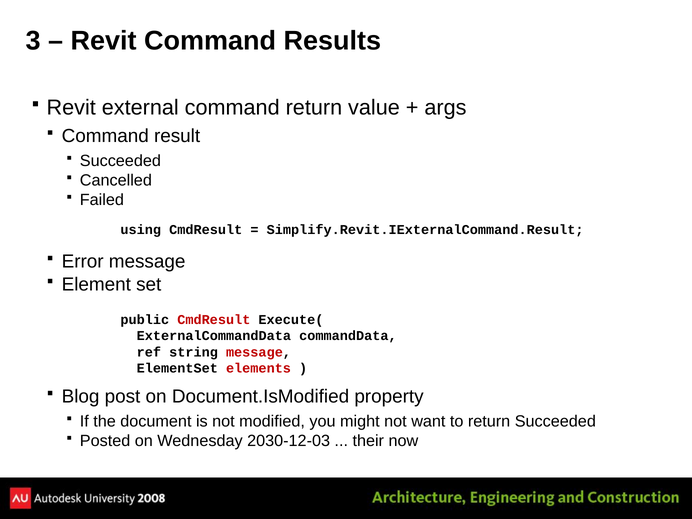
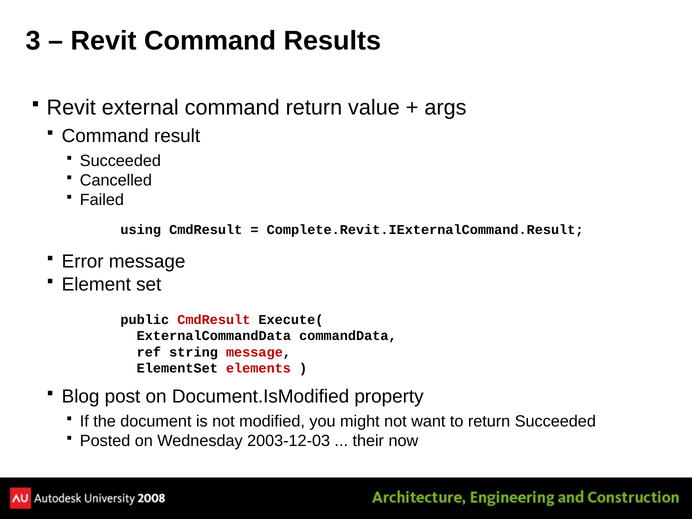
Simplify.Revit.IExternalCommand.Result: Simplify.Revit.IExternalCommand.Result -> Complete.Revit.IExternalCommand.Result
2030-12-03: 2030-12-03 -> 2003-12-03
